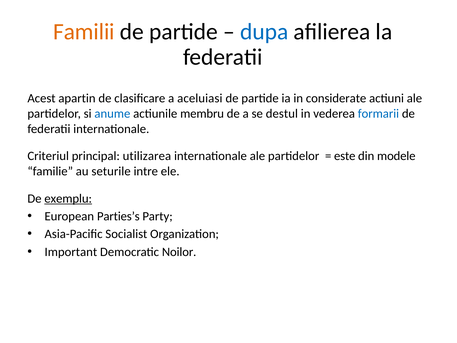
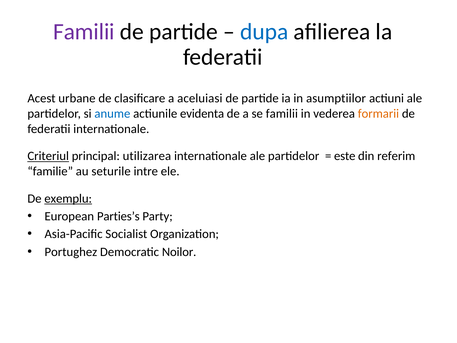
Familii at (84, 32) colour: orange -> purple
apartin: apartin -> urbane
considerate: considerate -> asumptiilor
membru: membru -> evidenta
se destul: destul -> familii
formarii colour: blue -> orange
Criteriul underline: none -> present
modele: modele -> referim
Important: Important -> Portughez
